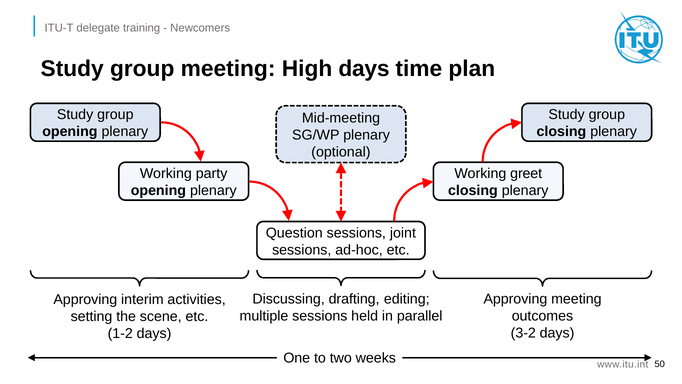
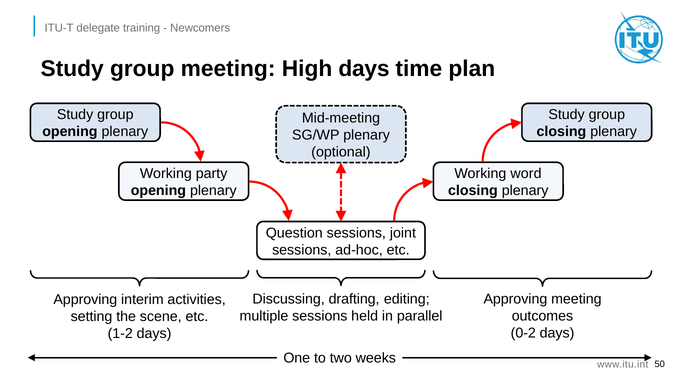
greet: greet -> word
3-2: 3-2 -> 0-2
